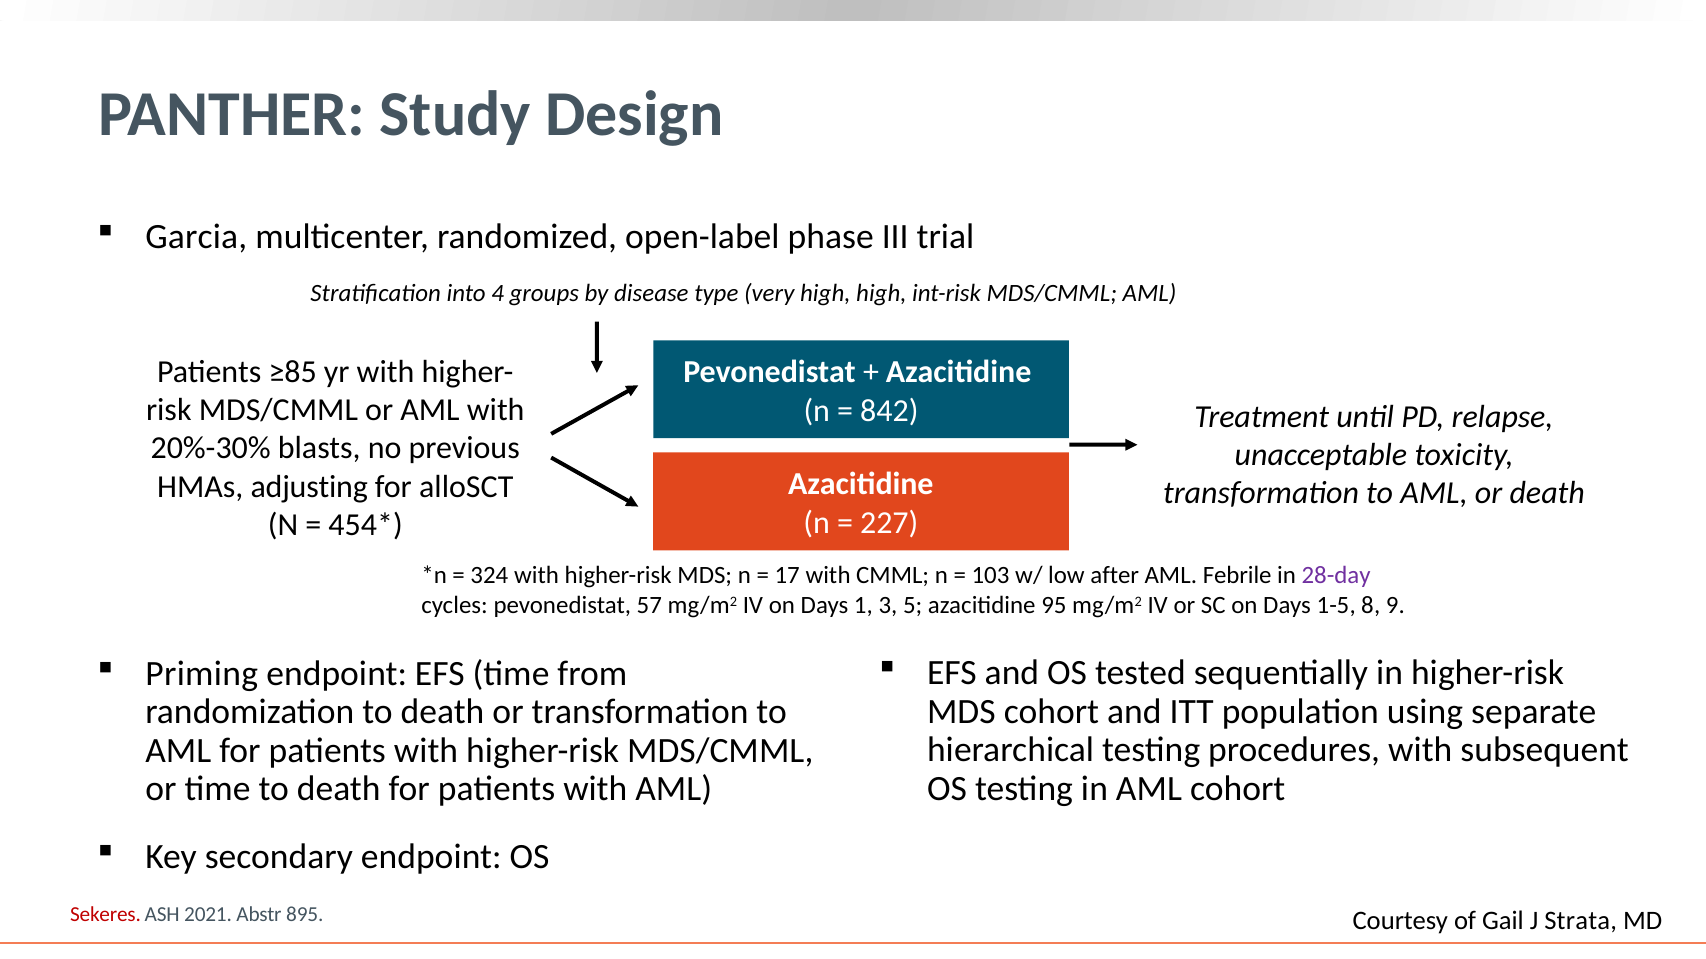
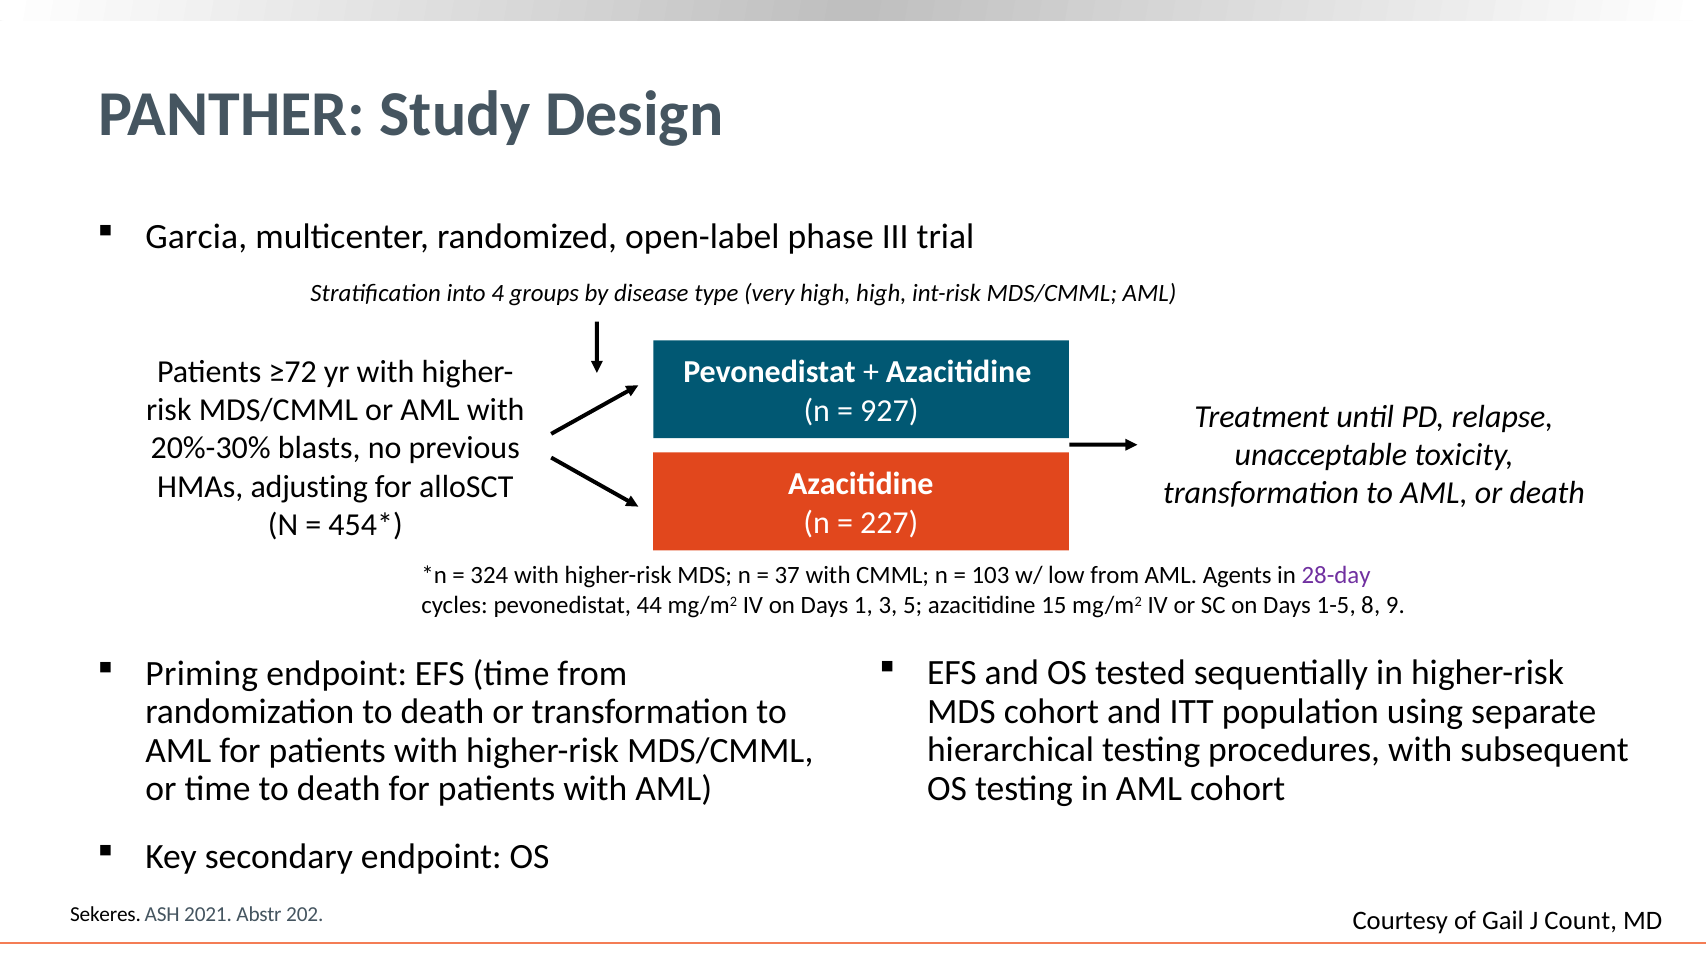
≥85: ≥85 -> ≥72
842: 842 -> 927
17: 17 -> 37
low after: after -> from
Febrile: Febrile -> Agents
57: 57 -> 44
95: 95 -> 15
Sekeres colour: red -> black
895: 895 -> 202
Strata: Strata -> Count
